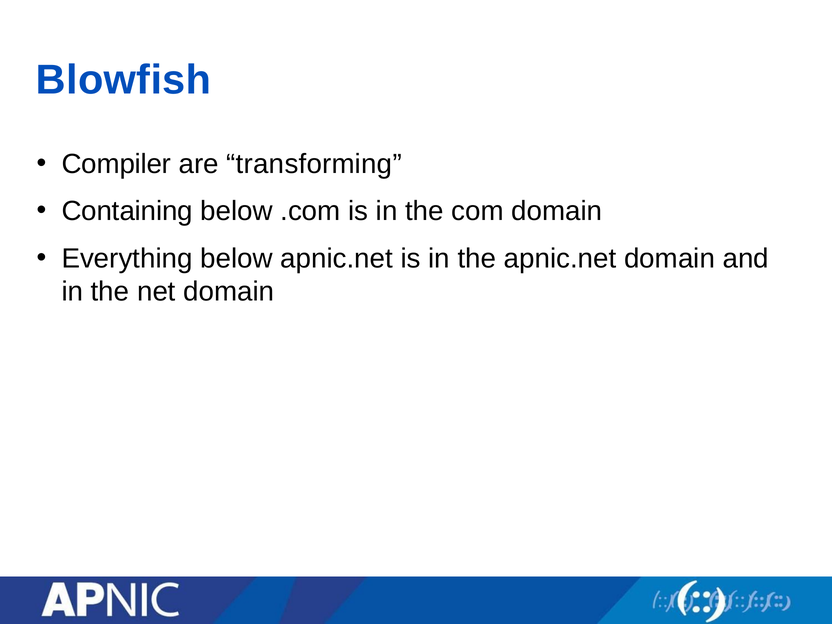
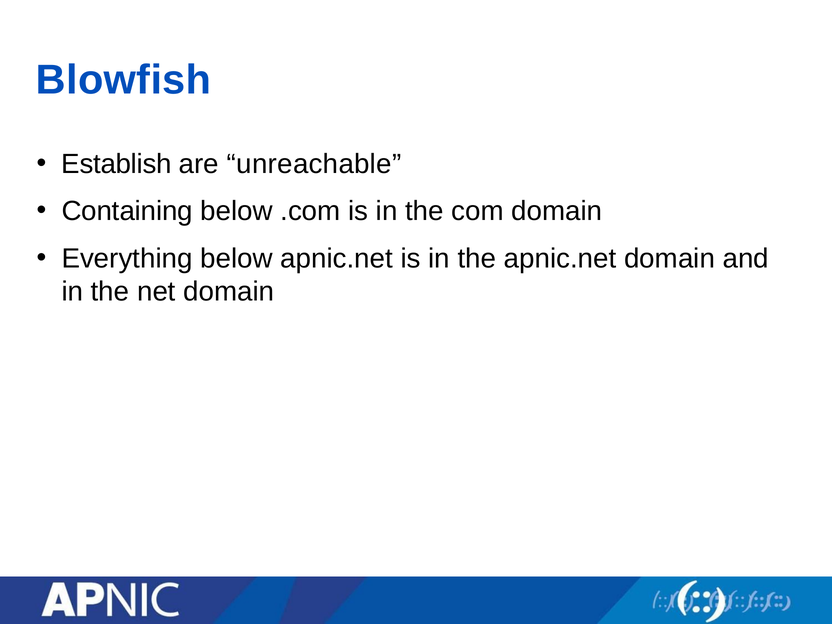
Compiler: Compiler -> Establish
transforming: transforming -> unreachable
